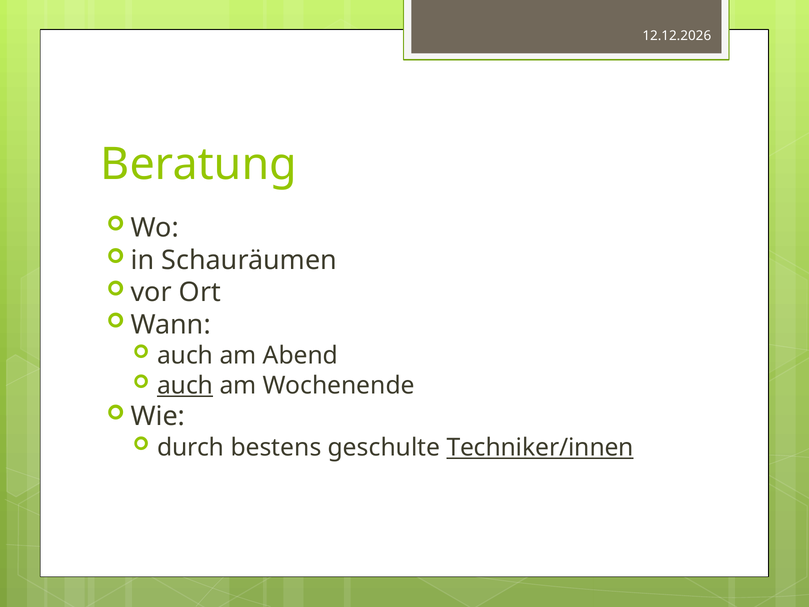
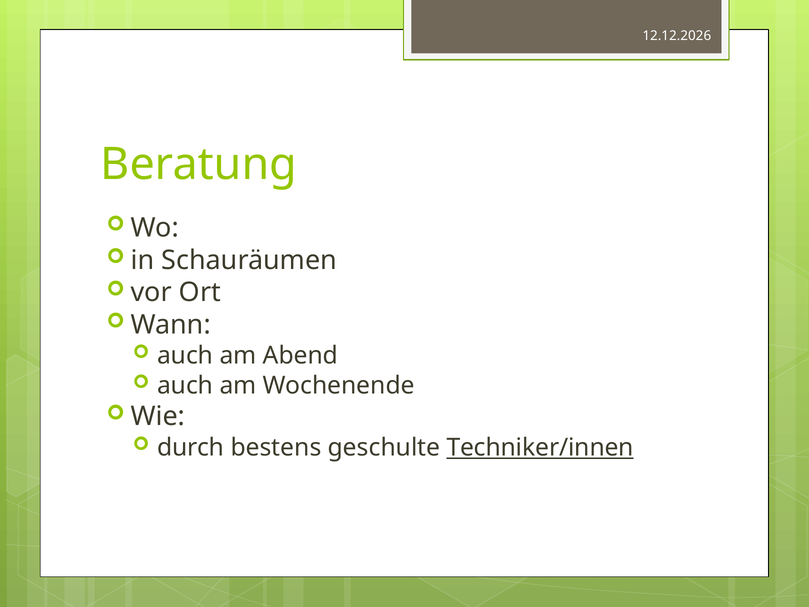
auch at (185, 385) underline: present -> none
